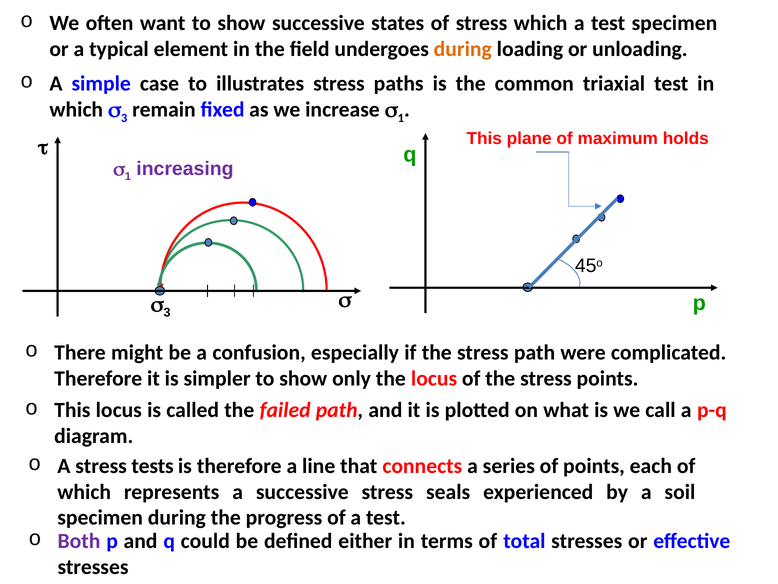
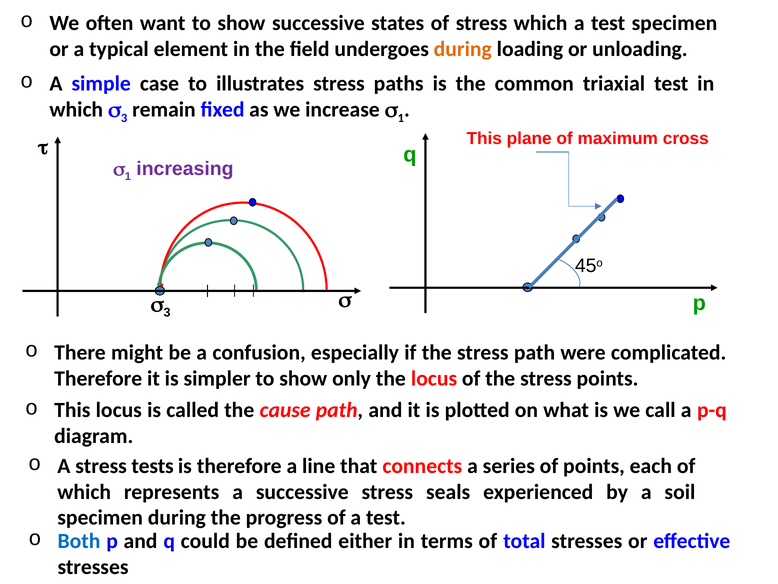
holds: holds -> cross
failed: failed -> cause
Both colour: purple -> blue
